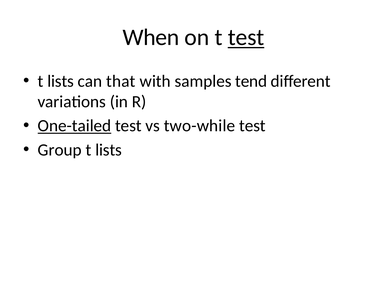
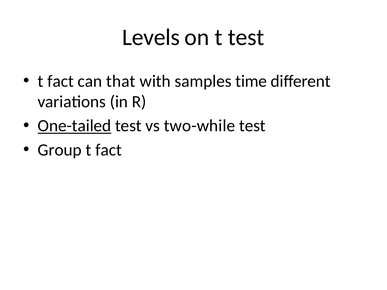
When: When -> Levels
test at (246, 37) underline: present -> none
lists at (61, 81): lists -> fact
tend: tend -> time
lists at (109, 150): lists -> fact
